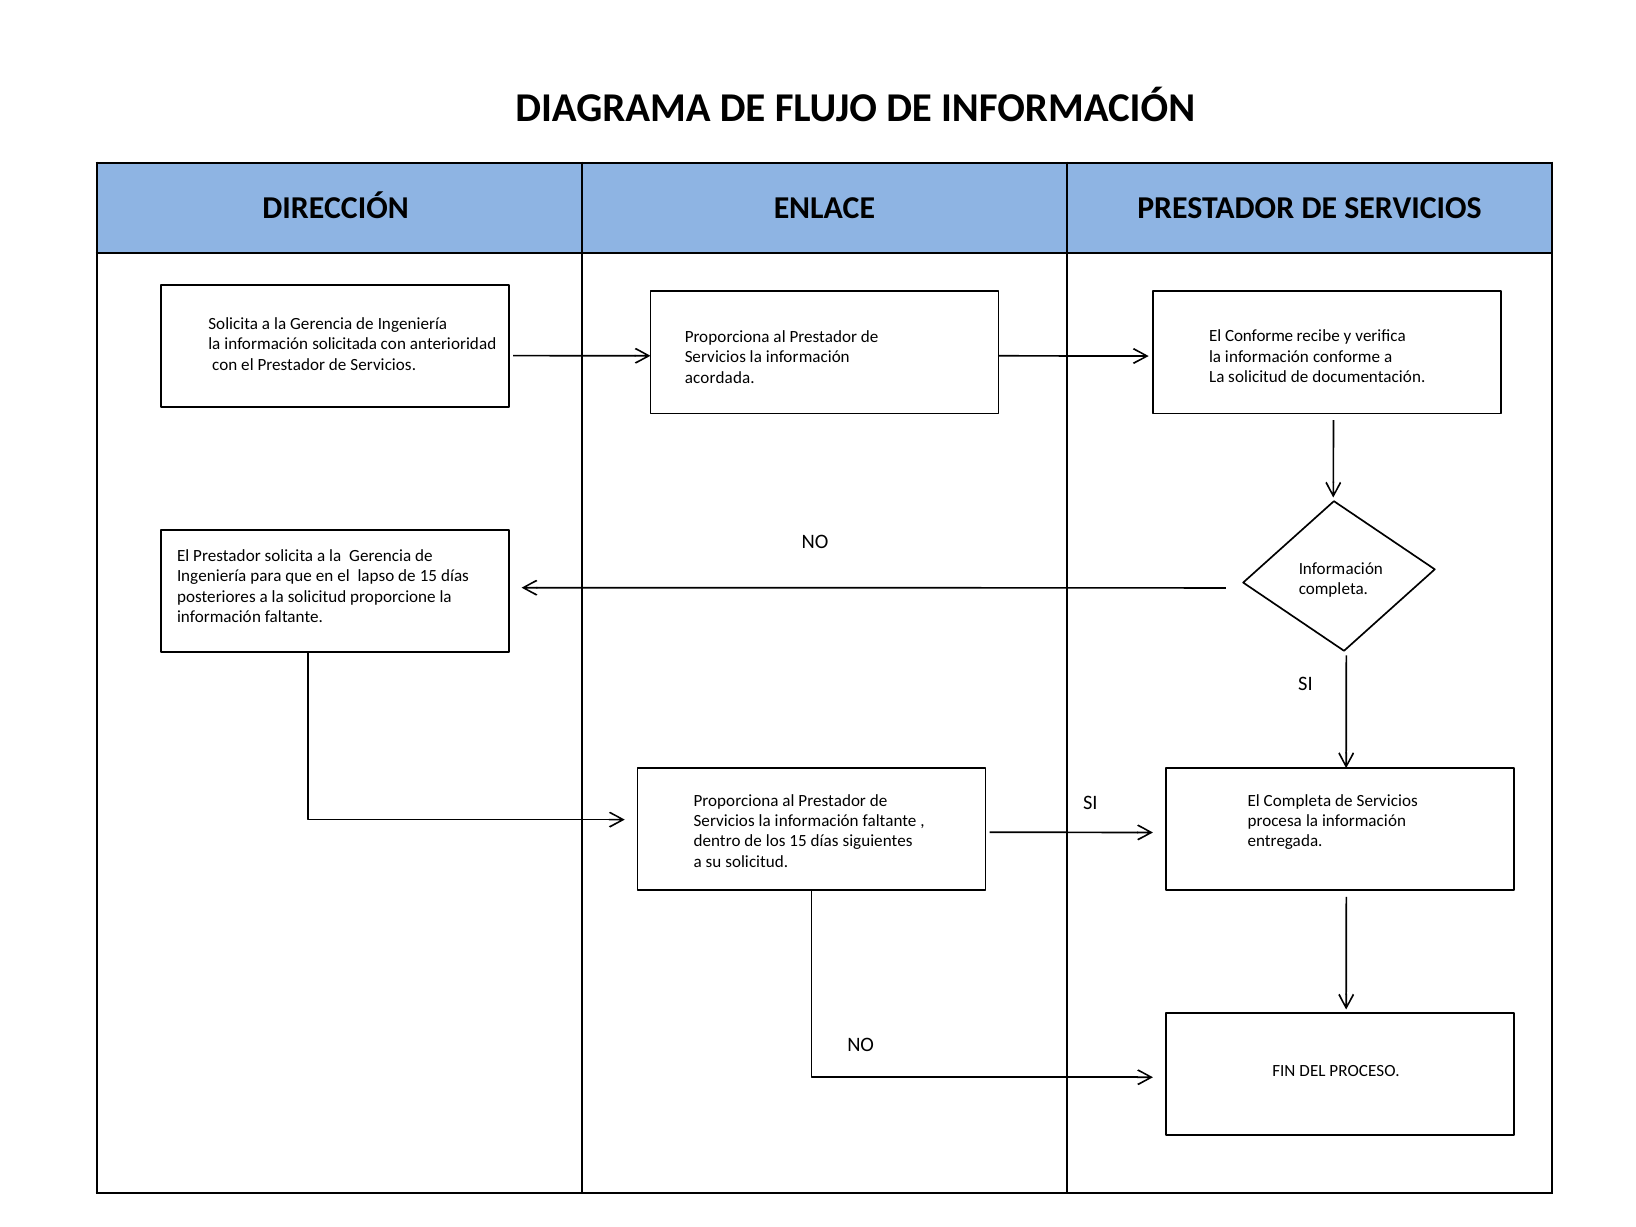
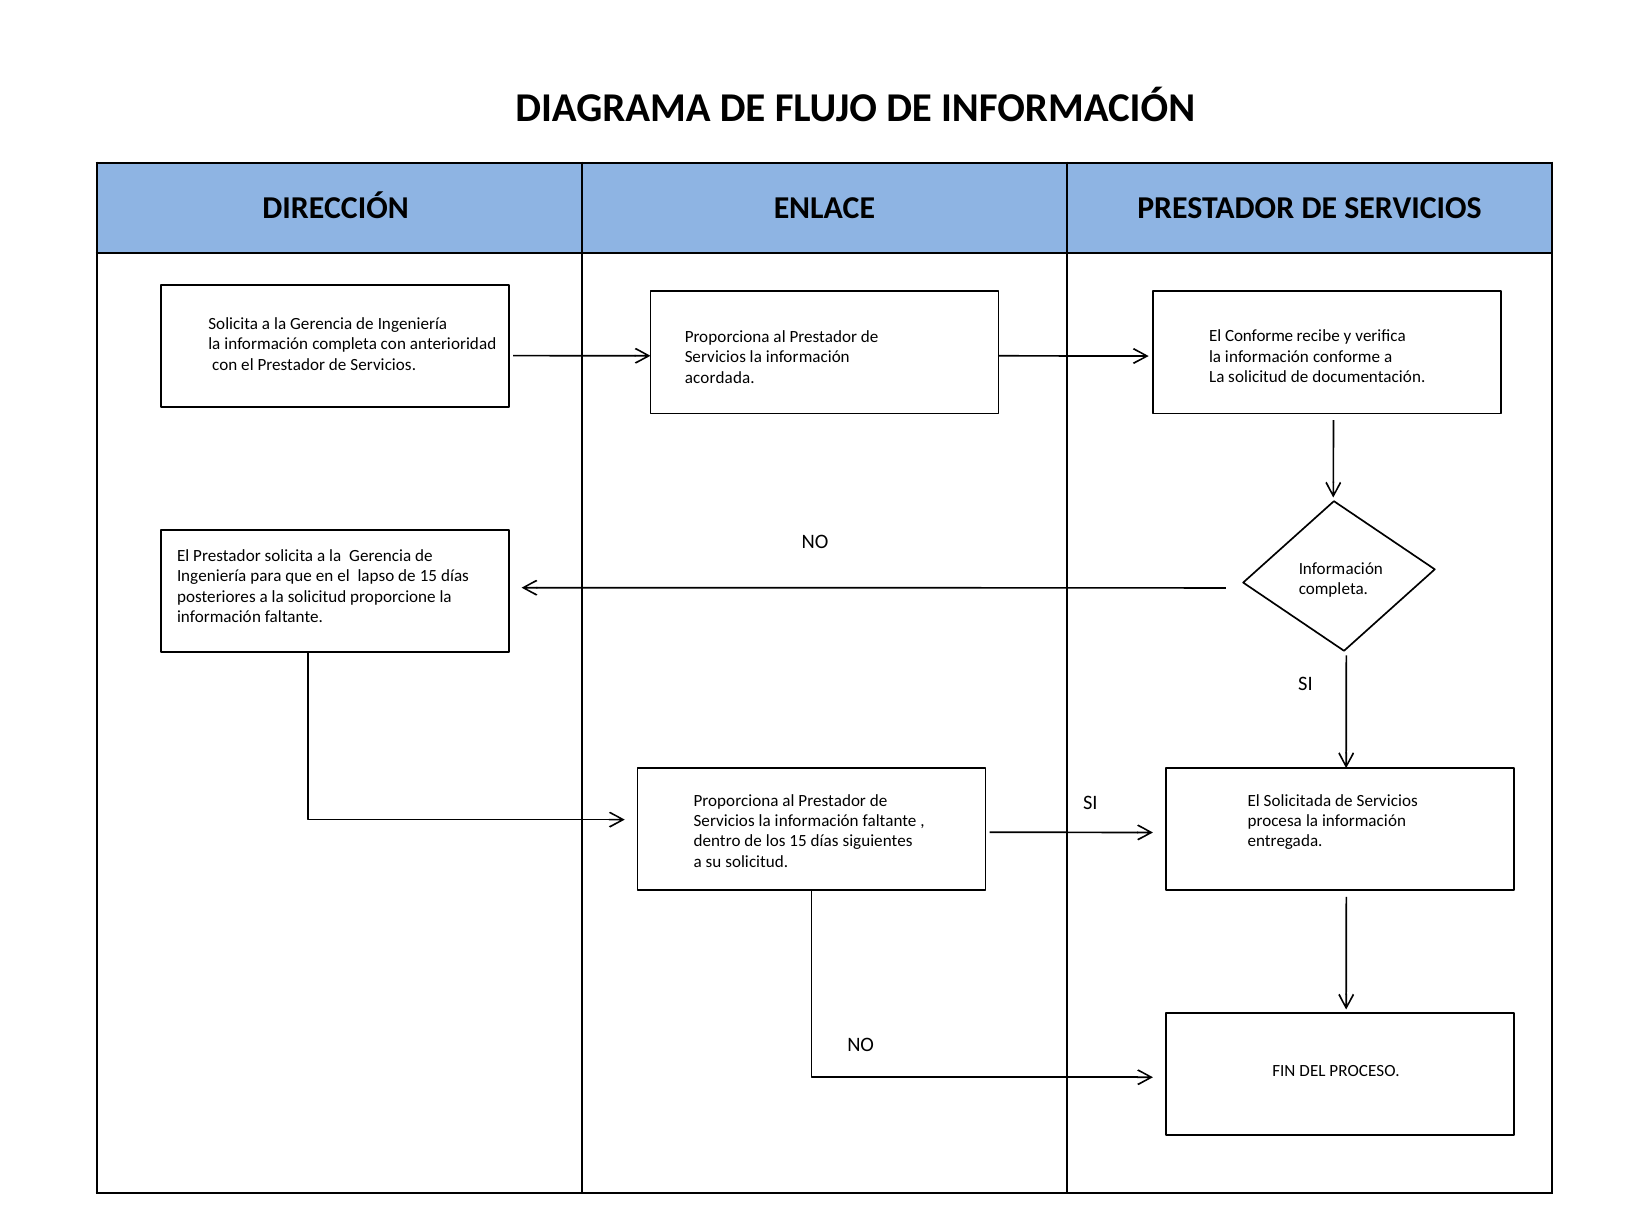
la información solicitada: solicitada -> completa
El Completa: Completa -> Solicitada
